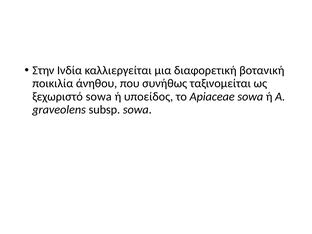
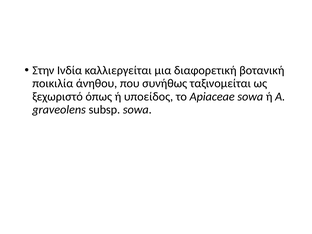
ξεχωριστό sowa: sowa -> όπως
